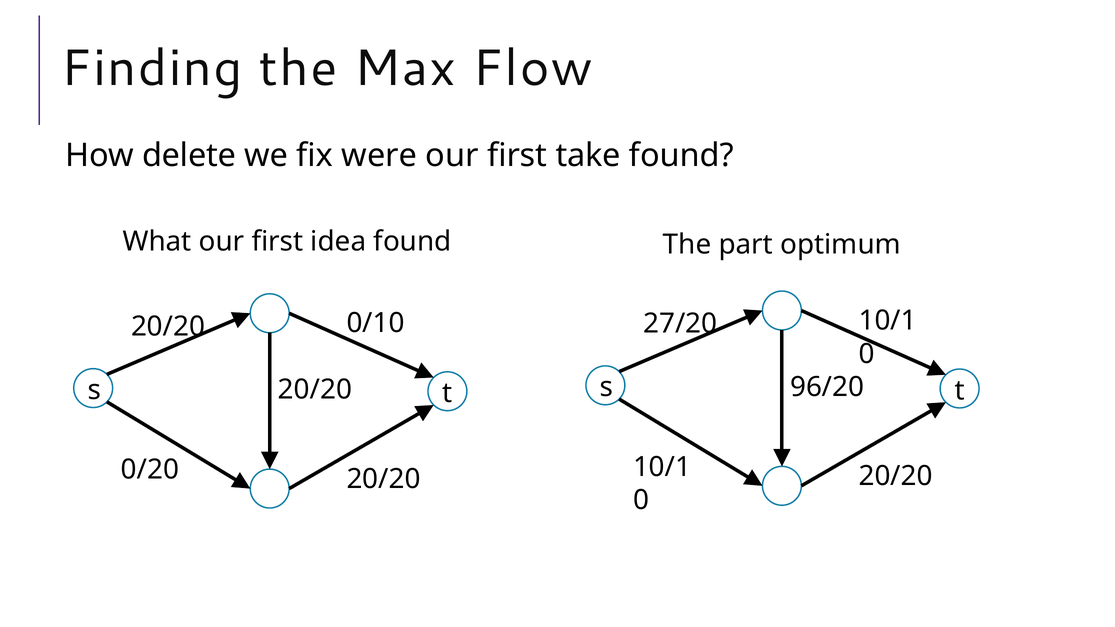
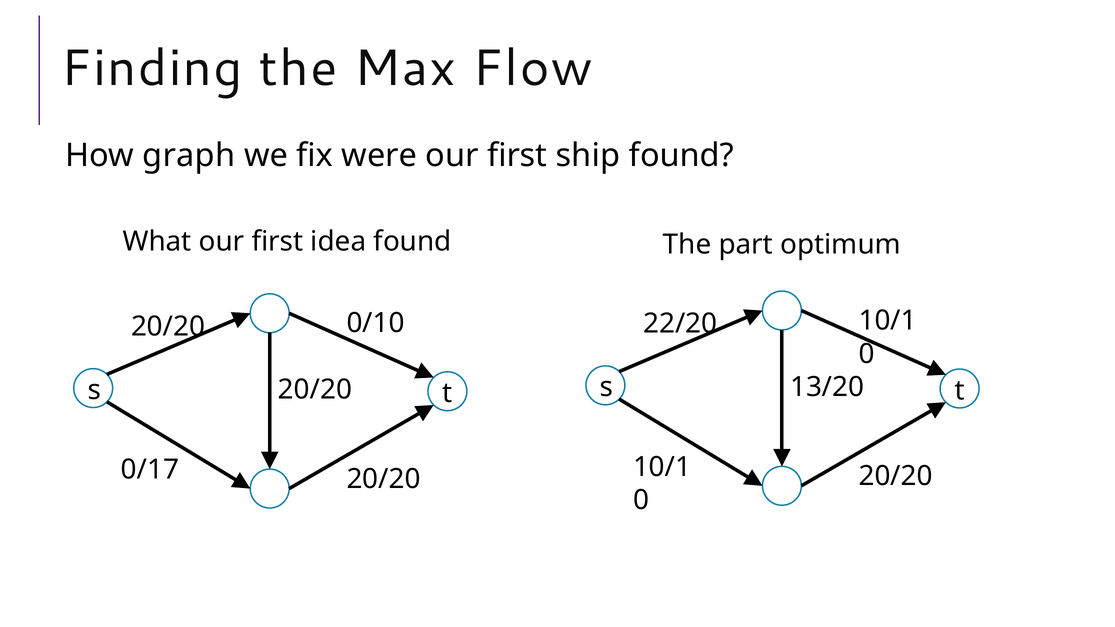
delete: delete -> graph
take: take -> ship
27/20: 27/20 -> 22/20
96/20: 96/20 -> 13/20
0/20: 0/20 -> 0/17
